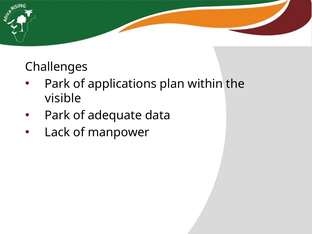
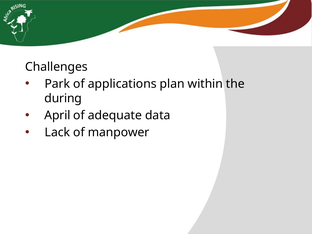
visible: visible -> during
Park at (57, 115): Park -> April
